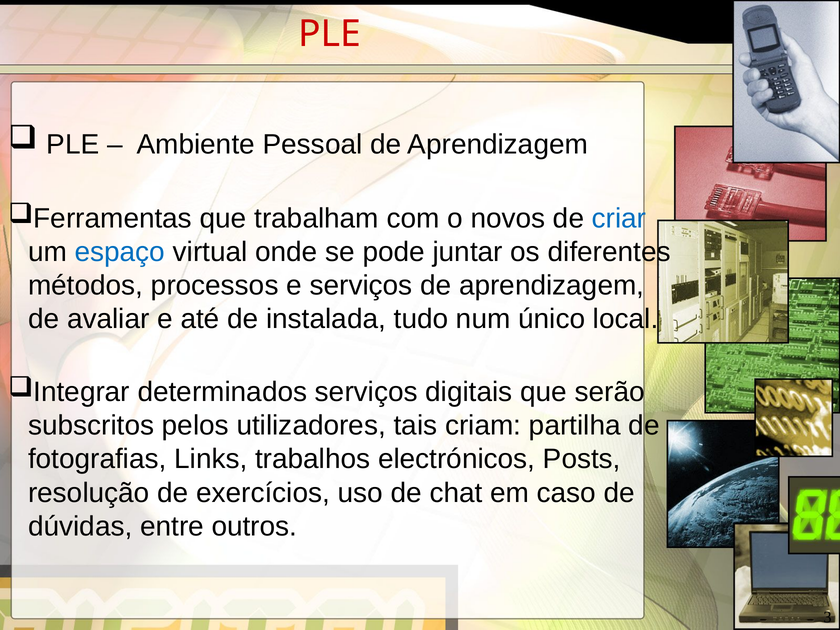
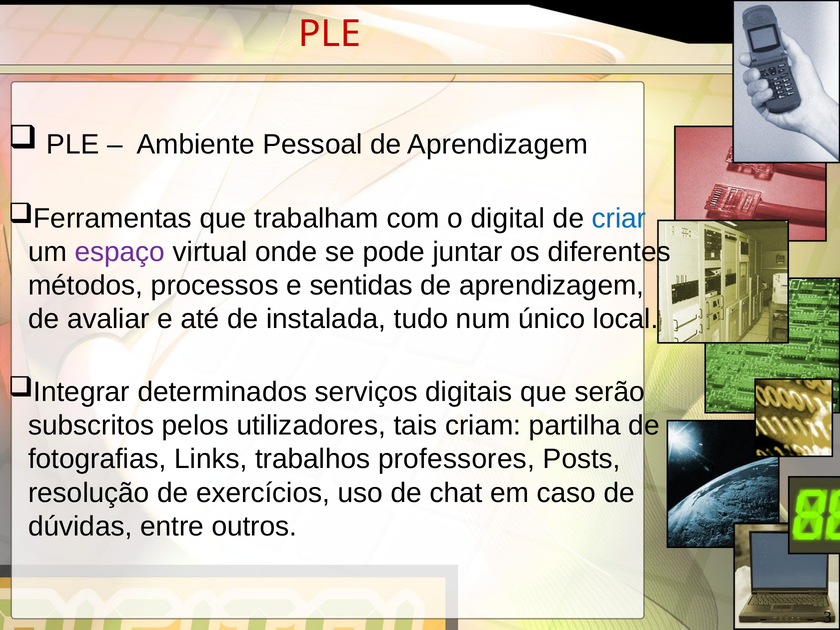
novos: novos -> digital
espaço colour: blue -> purple
e serviços: serviços -> sentidas
electrónicos: electrónicos -> professores
